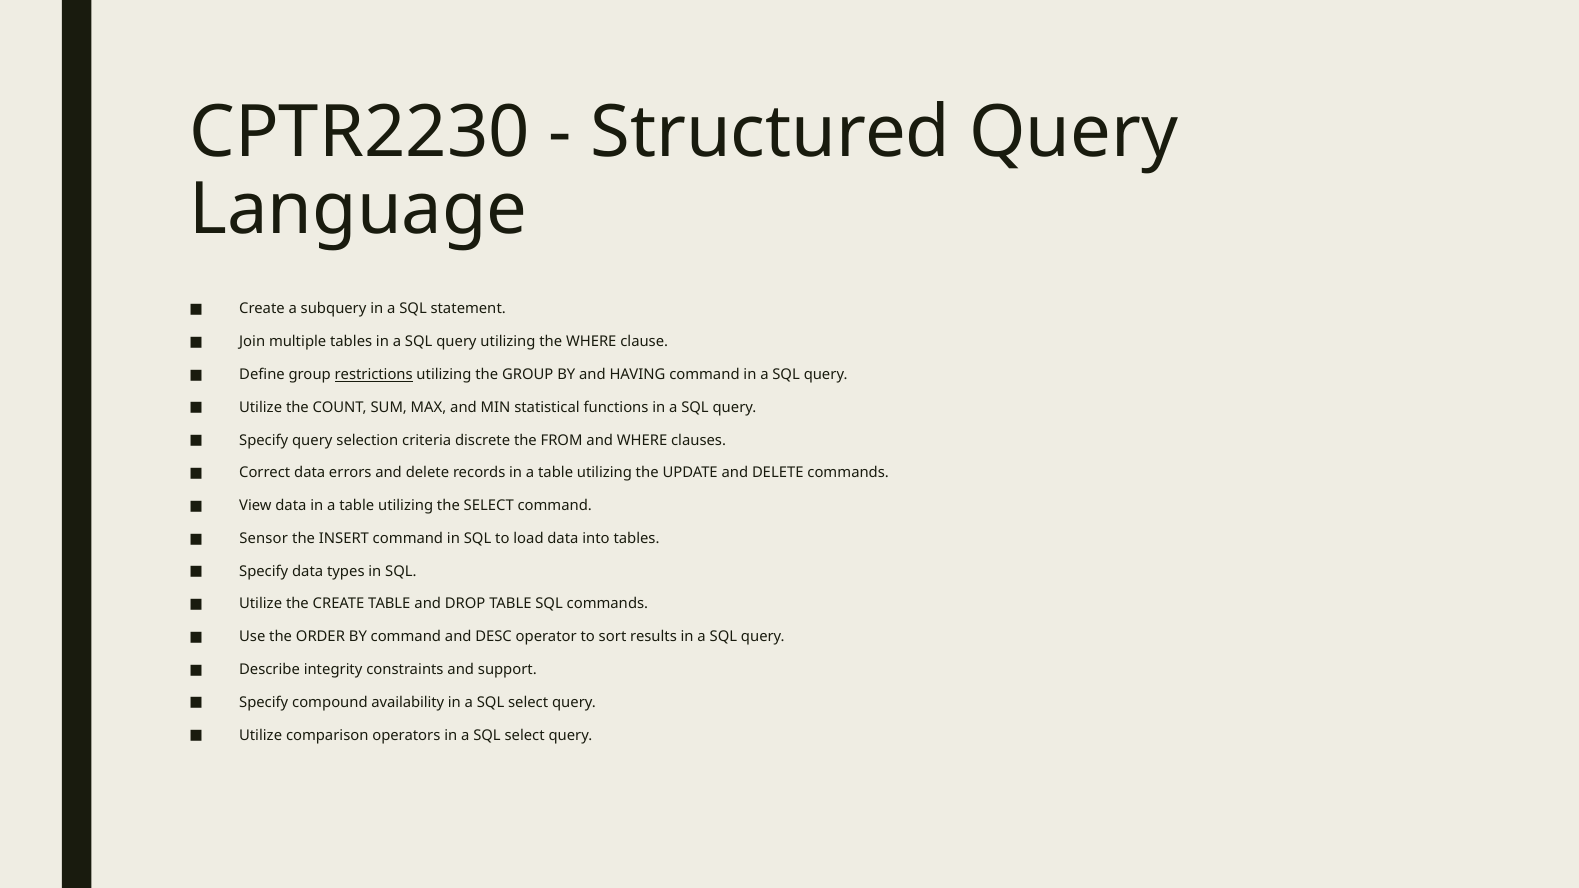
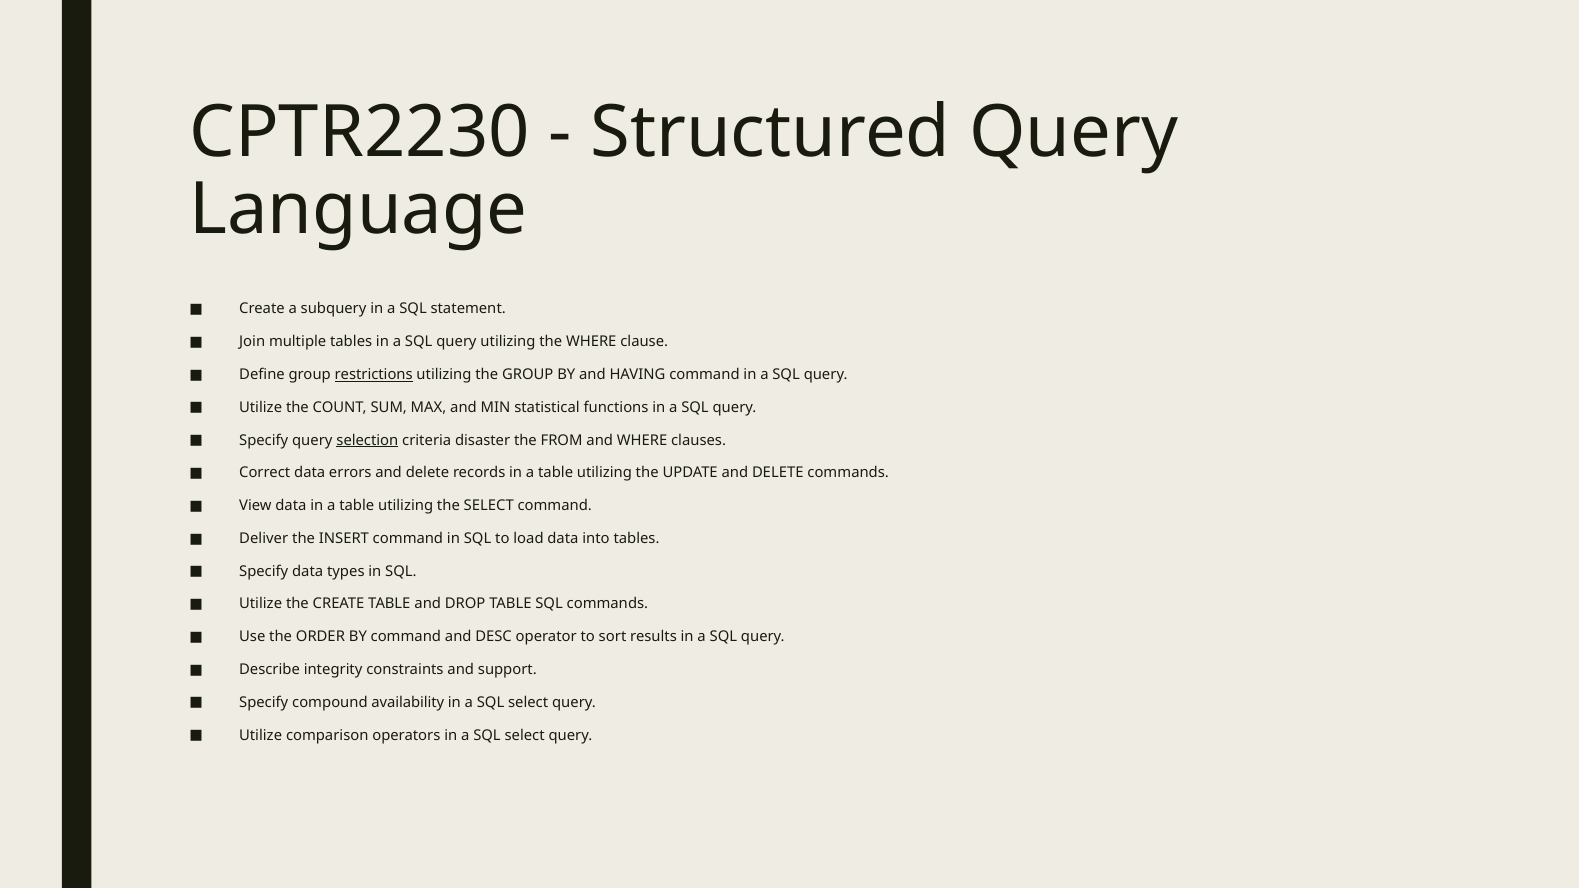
selection underline: none -> present
discrete: discrete -> disaster
Sensor: Sensor -> Deliver
